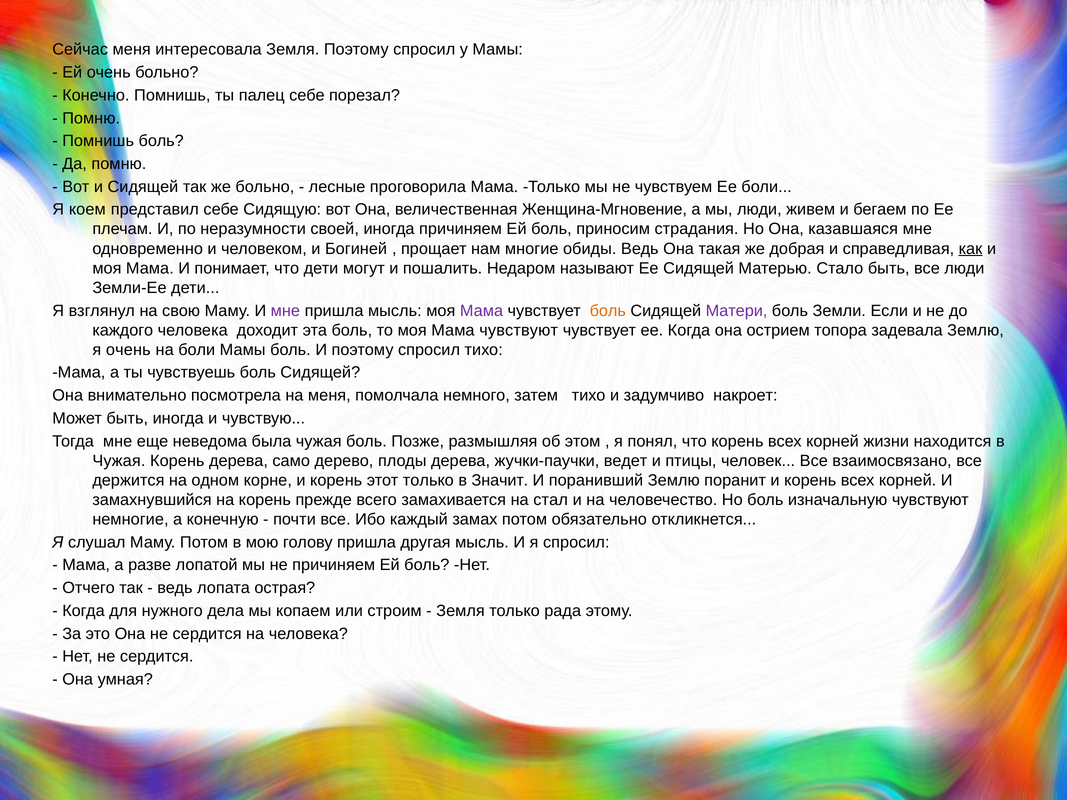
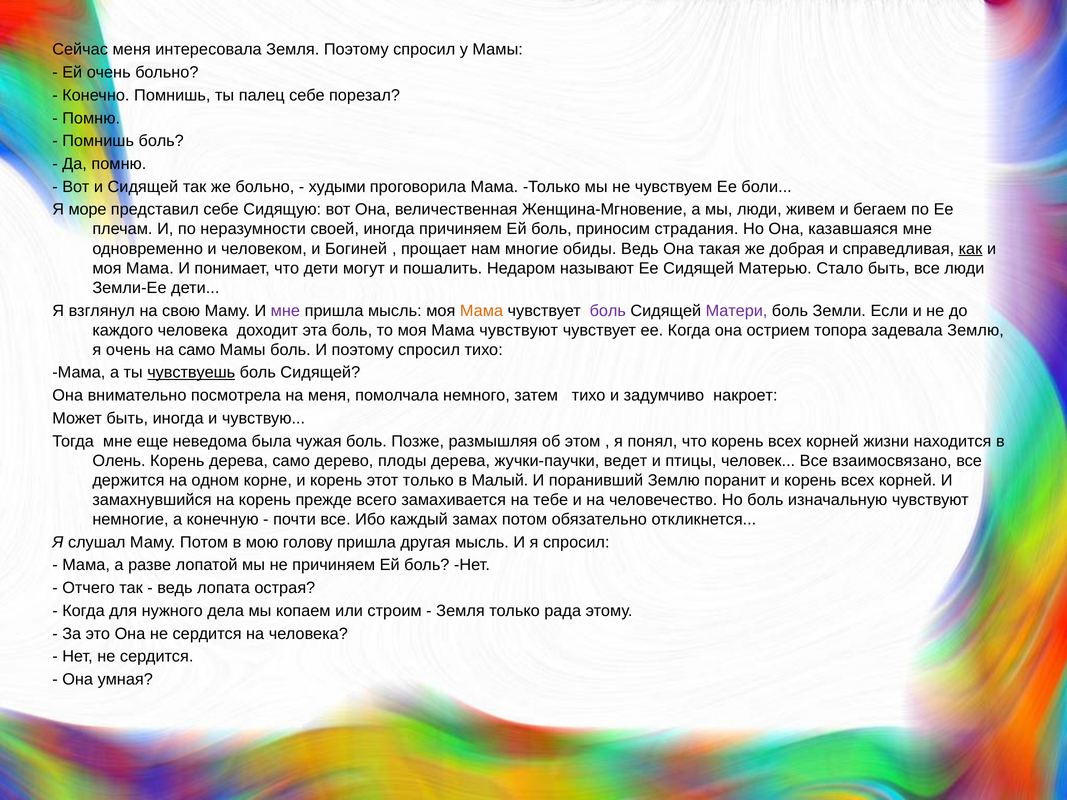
лесные: лесные -> худыми
коем: коем -> море
Мама at (482, 311) colour: purple -> orange
боль at (608, 311) colour: orange -> purple
на боли: боли -> само
чувствуешь underline: none -> present
Чужая at (119, 461): Чужая -> Олень
Значит: Значит -> Малый
стал: стал -> тебе
